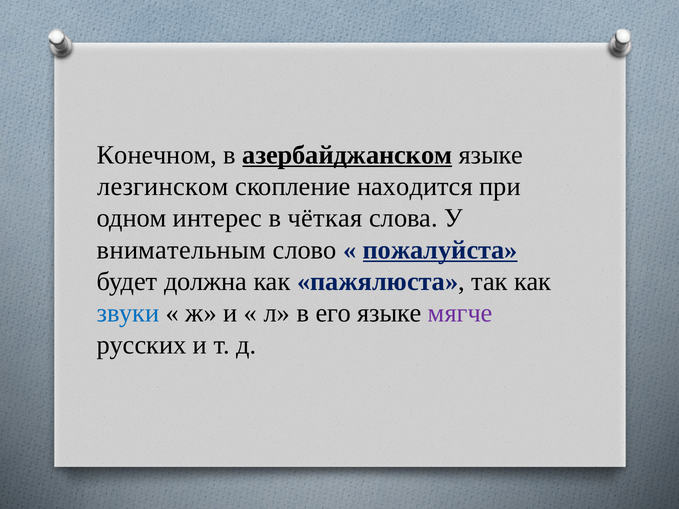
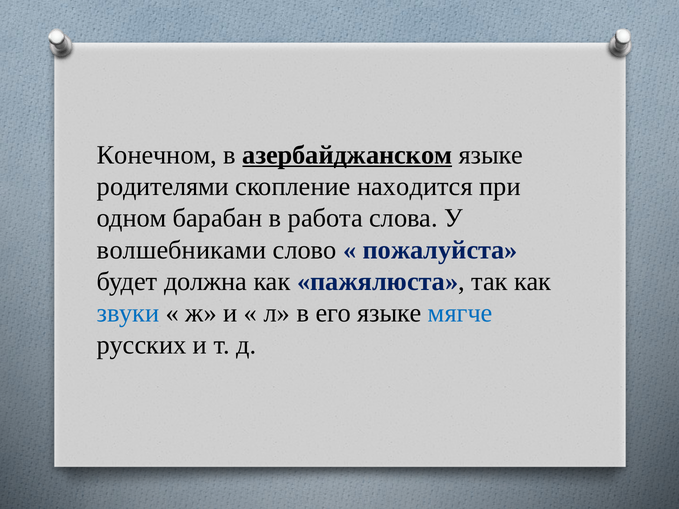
лезгинском: лезгинском -> родителями
интерес: интерес -> барабан
чёткая: чёткая -> работа
внимательным: внимательным -> волшебниками
пожалуйста underline: present -> none
мягче colour: purple -> blue
